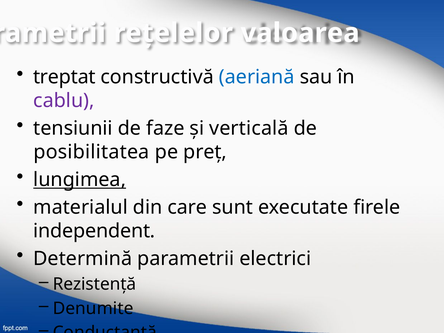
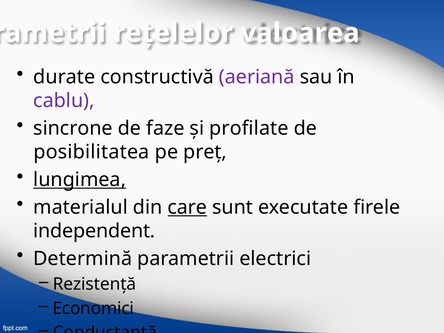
treptat: treptat -> durate
aeriană colour: blue -> purple
tensiunii: tensiunii -> sincrone
verticală: verticală -> profilate
care underline: none -> present
Denumite: Denumite -> Economici
